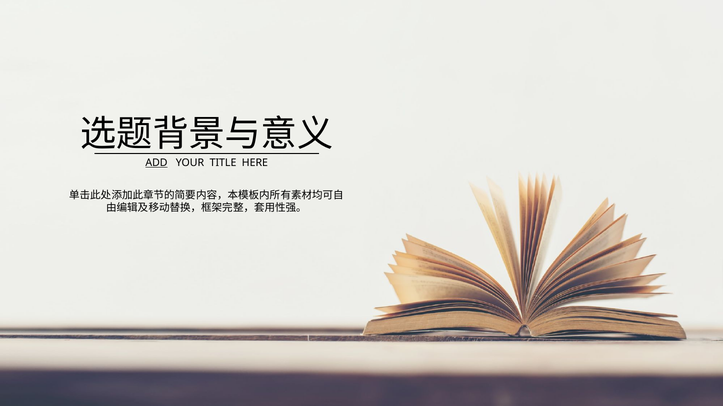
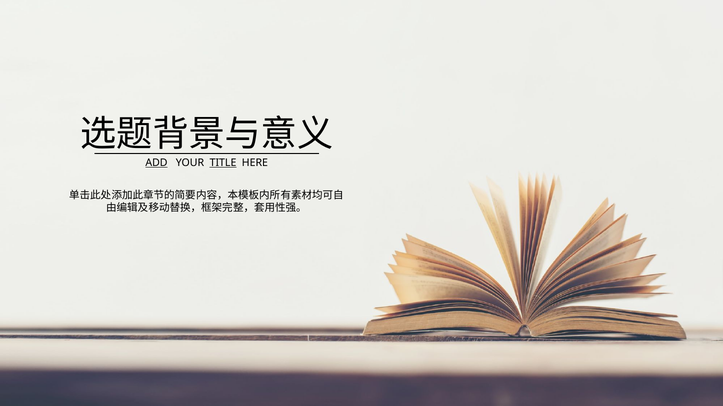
TITLE underline: none -> present
